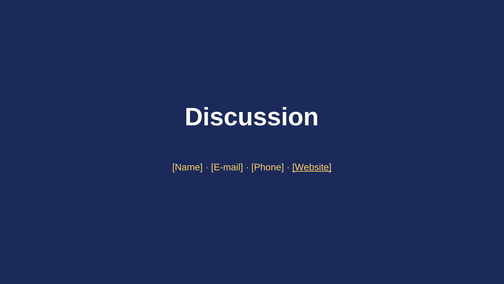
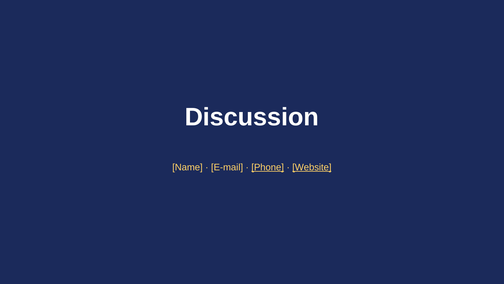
Phone underline: none -> present
